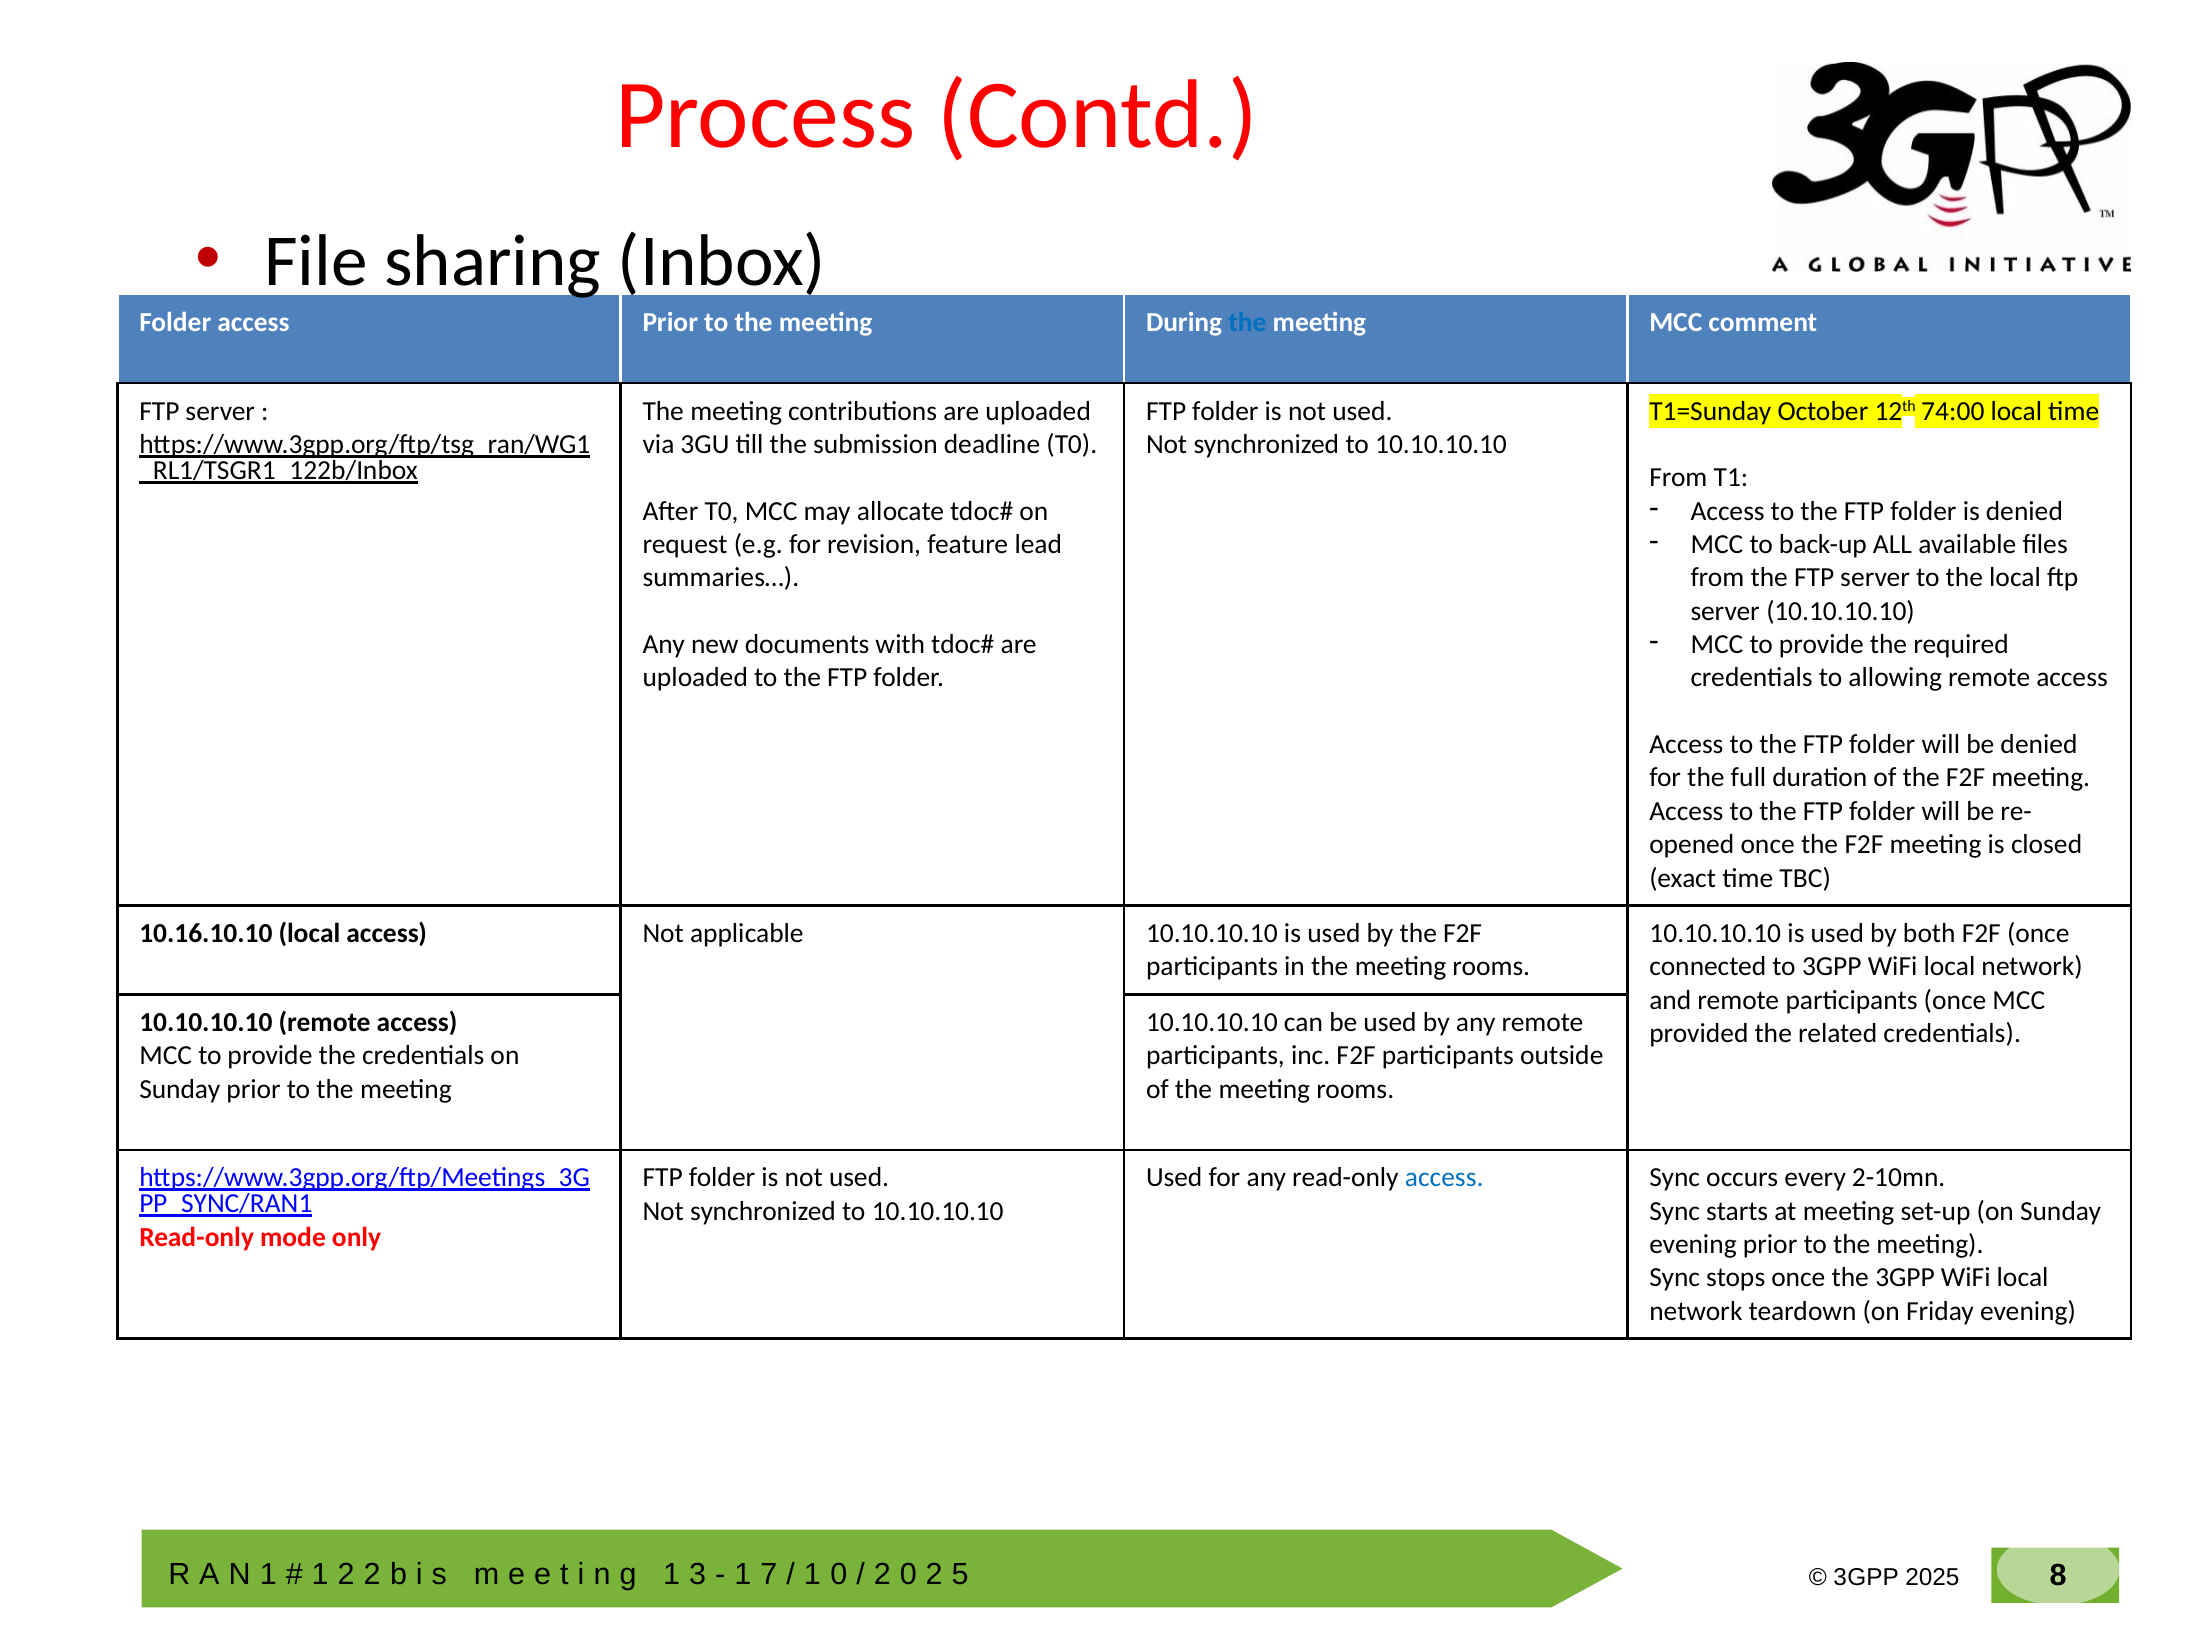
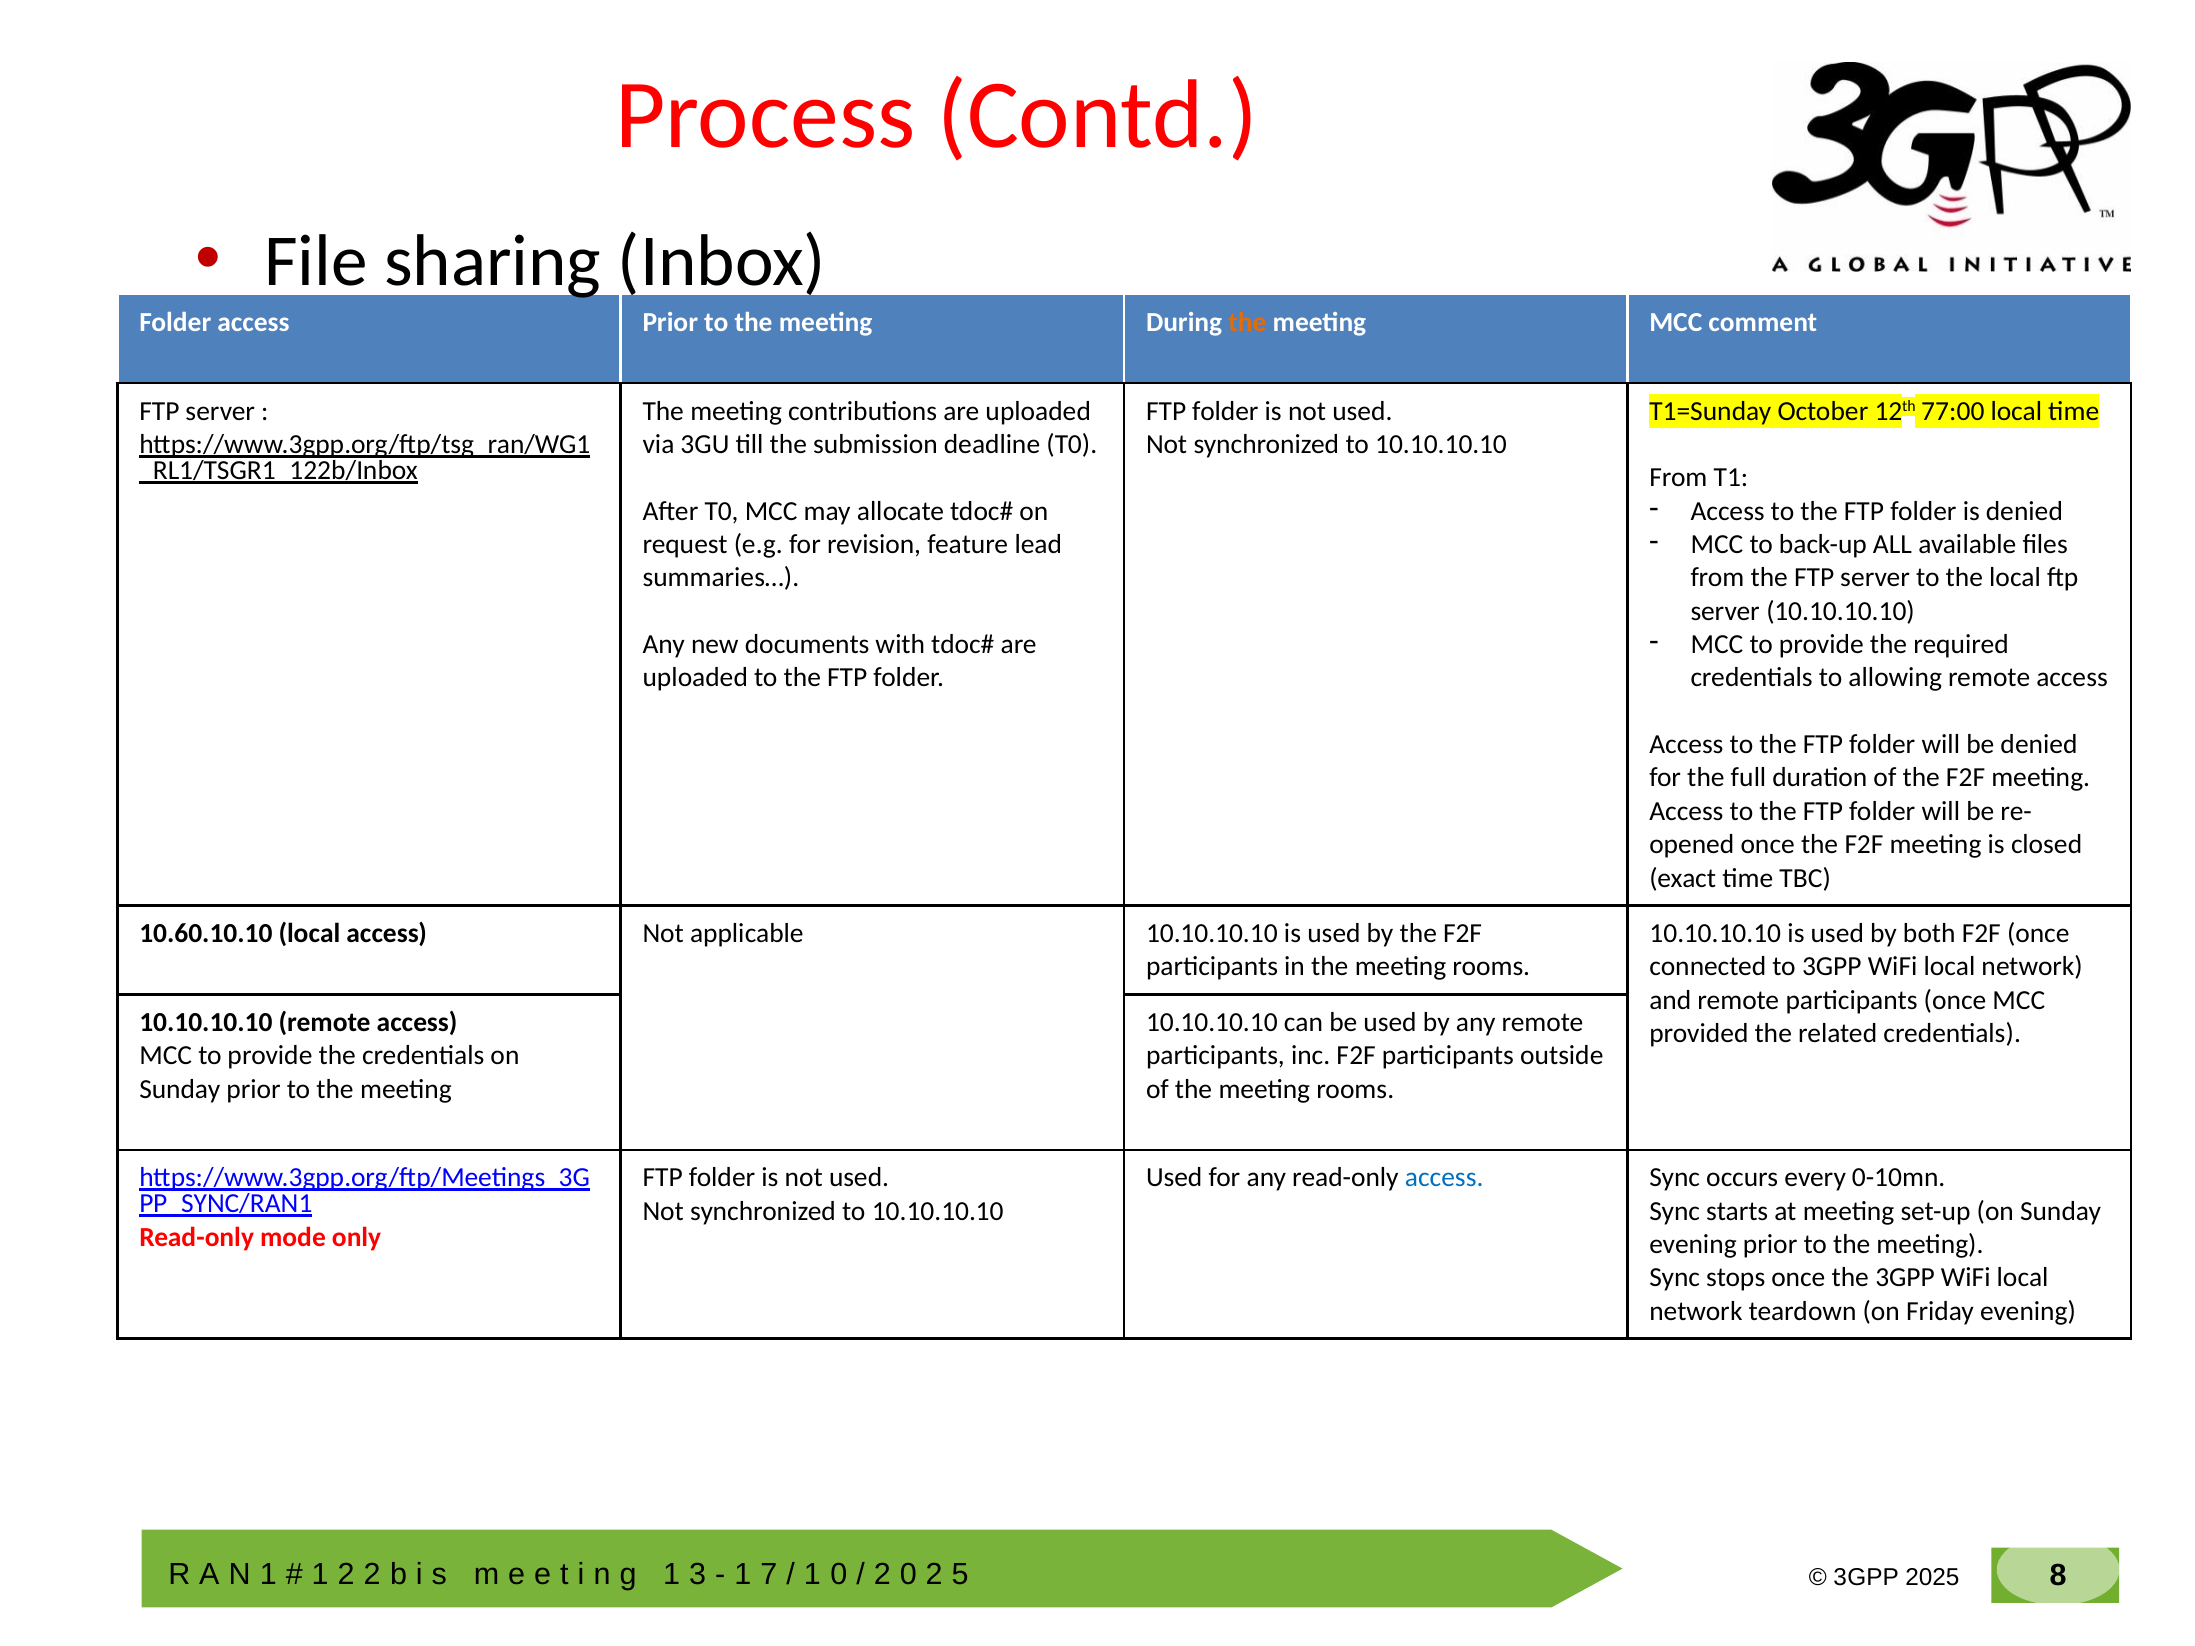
the at (1247, 322) colour: blue -> orange
74:00: 74:00 -> 77:00
10.16.10.10: 10.16.10.10 -> 10.60.10.10
2-10mn: 2-10mn -> 0-10mn
